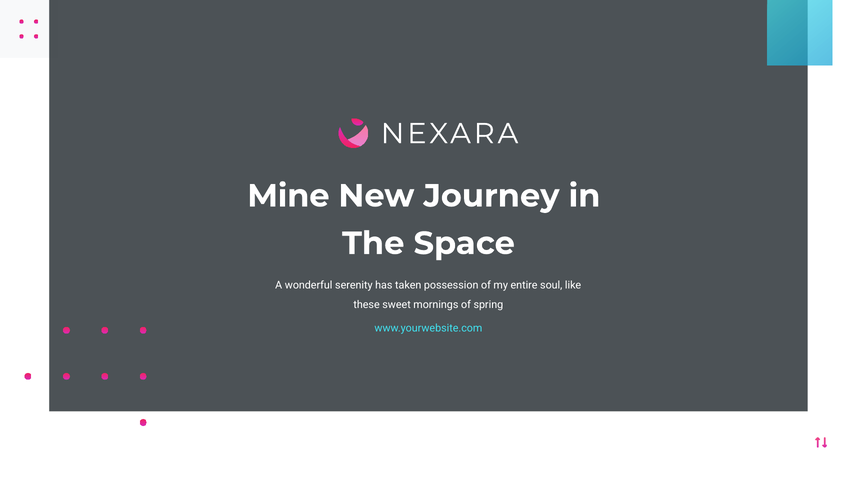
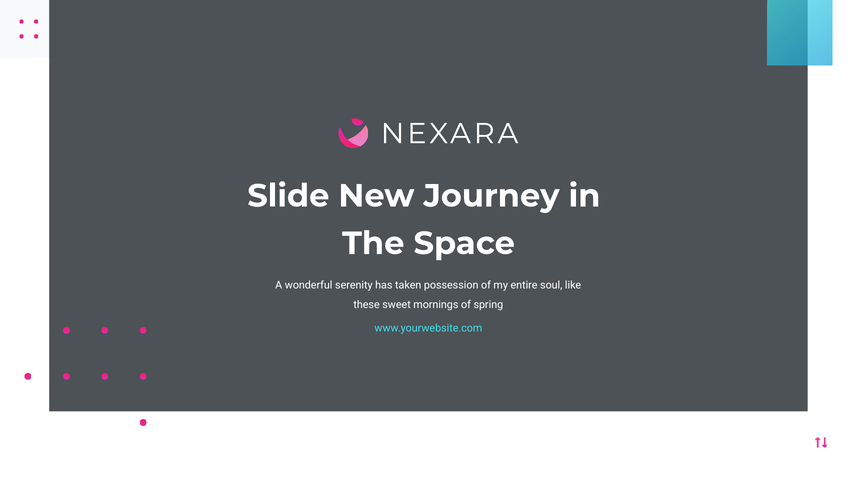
Mine: Mine -> Slide
